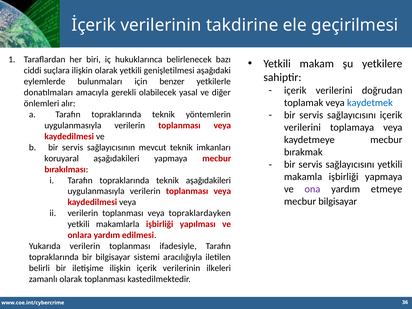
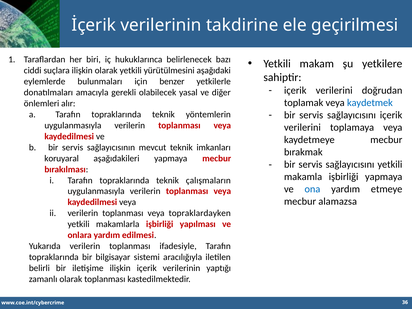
genişletilmesi: genişletilmesi -> yürütülmesini
teknik aşağıdakileri: aşağıdakileri -> çalışmaların
ona colour: purple -> blue
mecbur bilgisayar: bilgisayar -> alamazsa
ilkeleri: ilkeleri -> yaptığı
